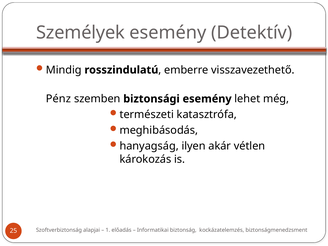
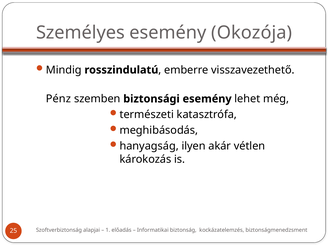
Személyek: Személyek -> Személyes
Detektív: Detektív -> Okozója
